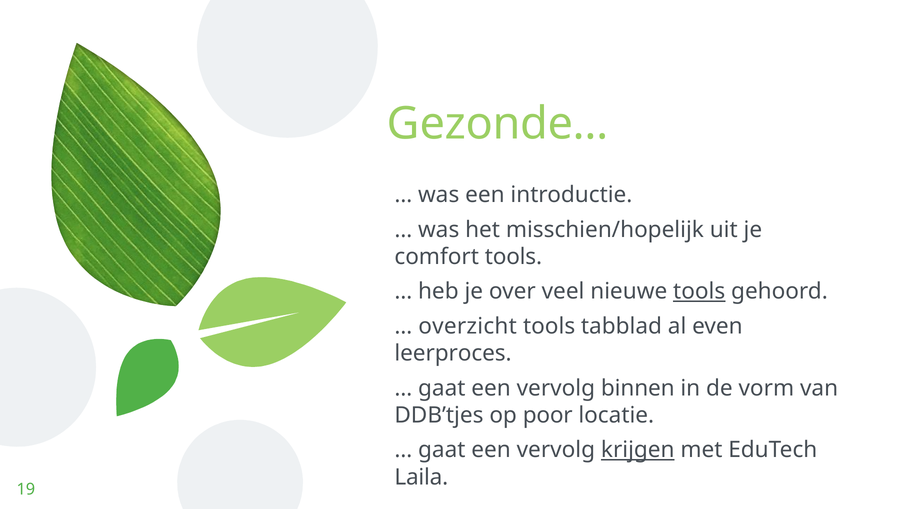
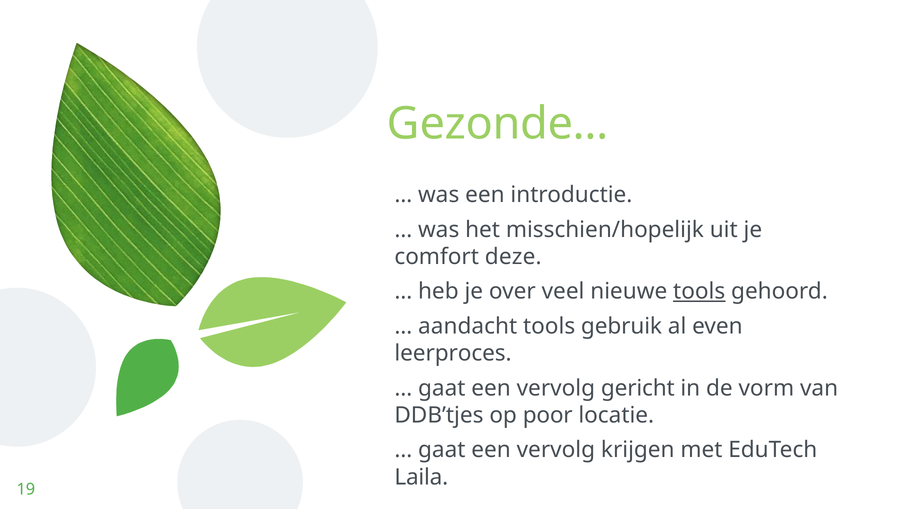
comfort tools: tools -> deze
overzicht: overzicht -> aandacht
tabblad: tabblad -> gebruik
binnen: binnen -> gericht
krijgen underline: present -> none
